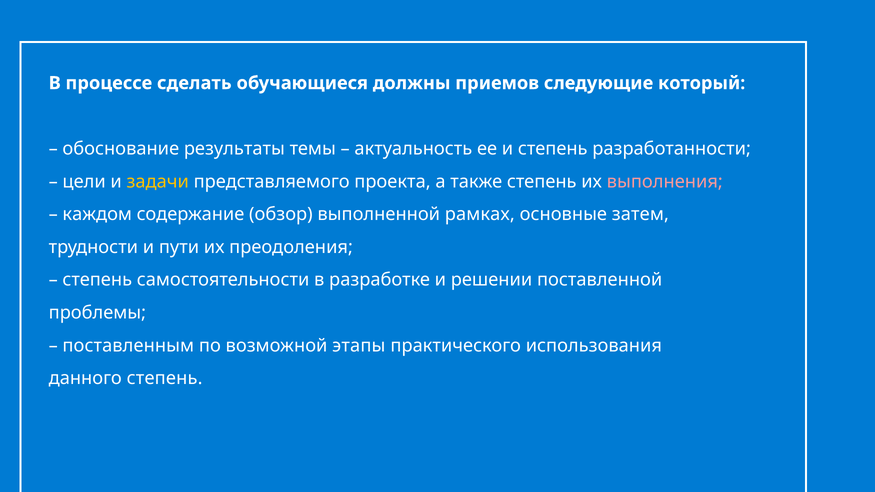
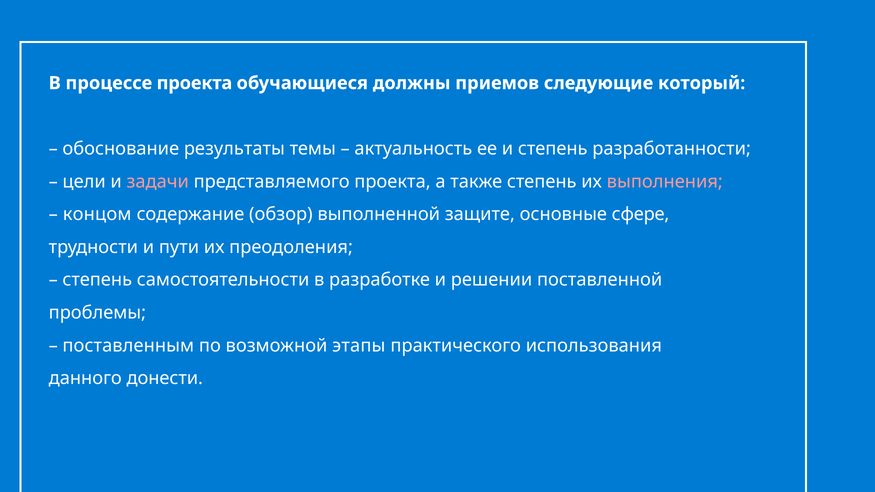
процессе сделать: сделать -> проекта
задачи colour: yellow -> pink
каждом: каждом -> концом
рамках: рамках -> защите
затем: затем -> сфере
данного степень: степень -> донести
